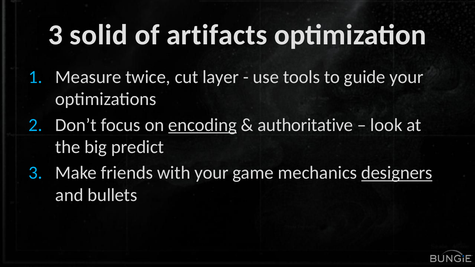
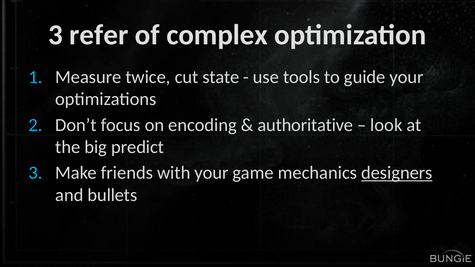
solid: solid -> refer
artifacts: artifacts -> complex
layer: layer -> state
encoding underline: present -> none
